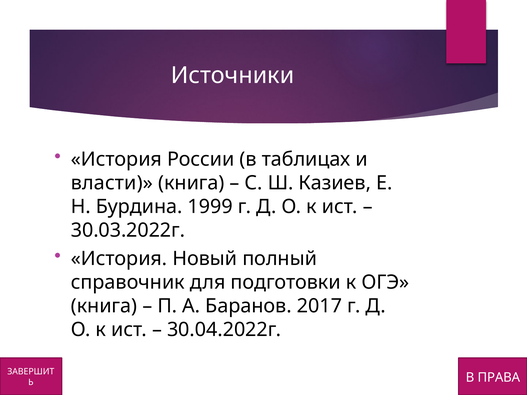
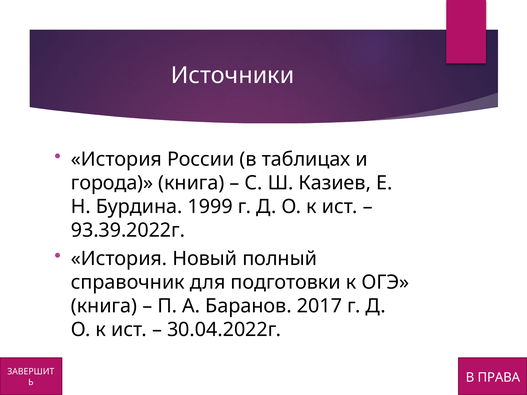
власти: власти -> города
30.03.2022г: 30.03.2022г -> 93.39.2022г
